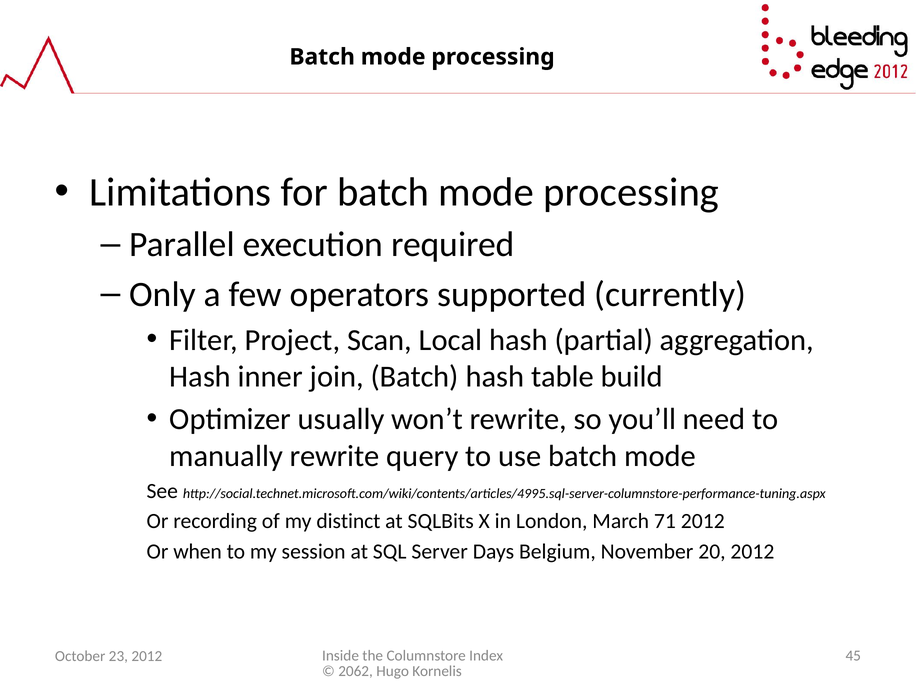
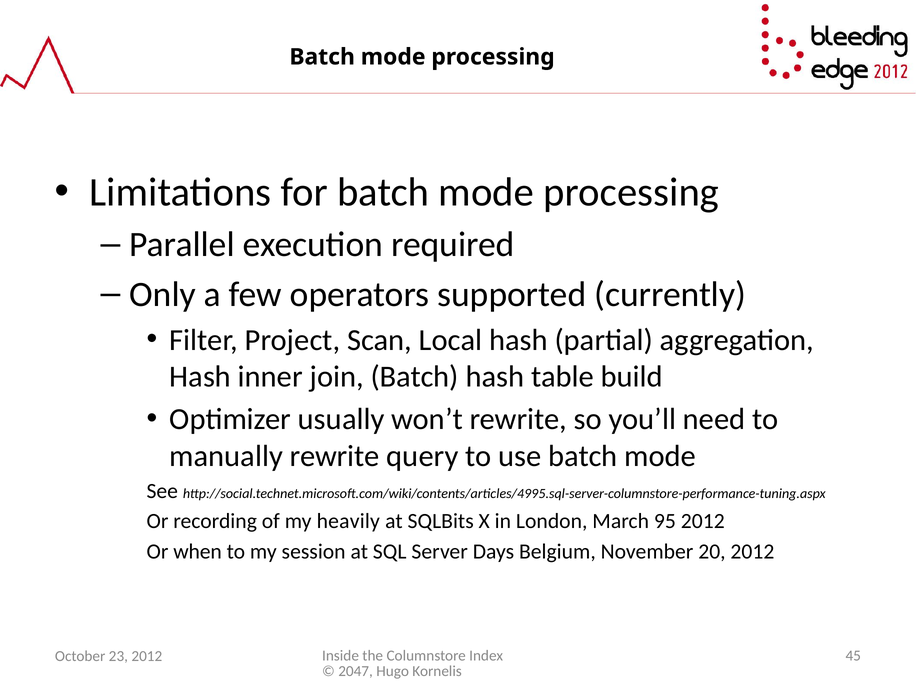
distinct: distinct -> heavily
71: 71 -> 95
2062: 2062 -> 2047
